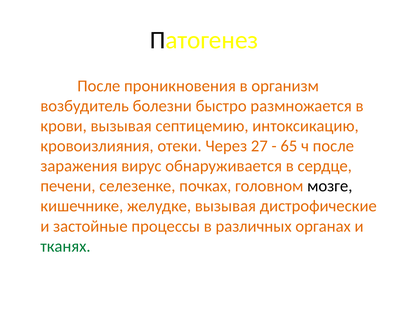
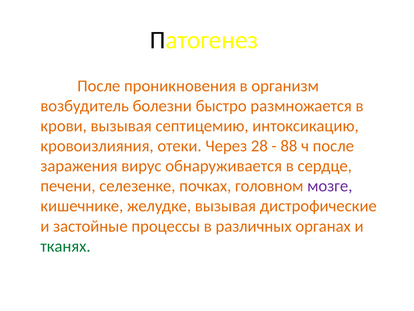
27: 27 -> 28
65: 65 -> 88
мозге colour: black -> purple
